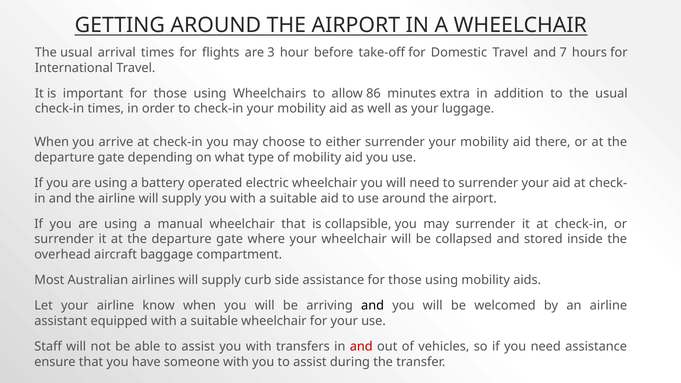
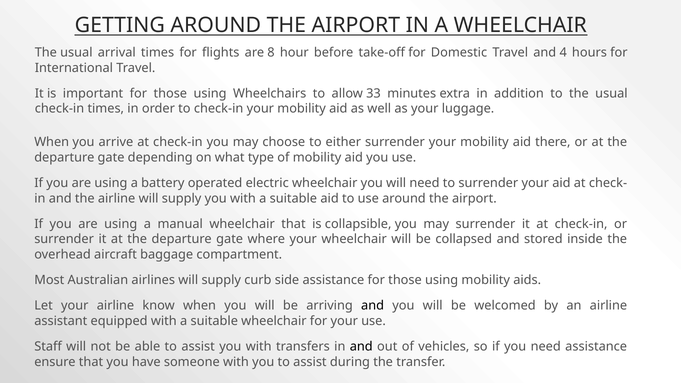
3: 3 -> 8
7: 7 -> 4
86: 86 -> 33
and at (361, 347) colour: red -> black
